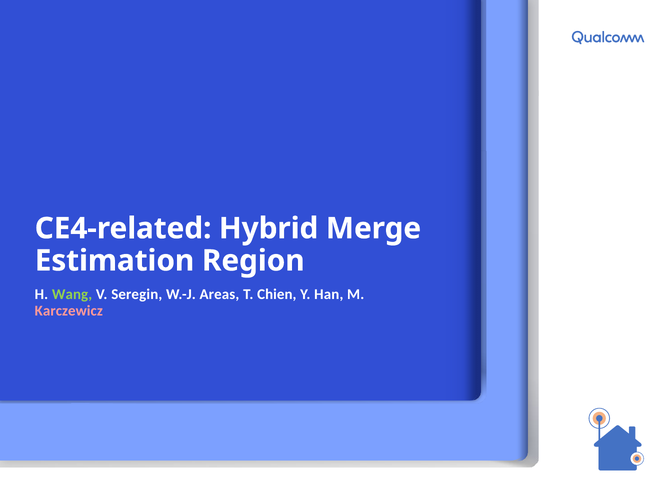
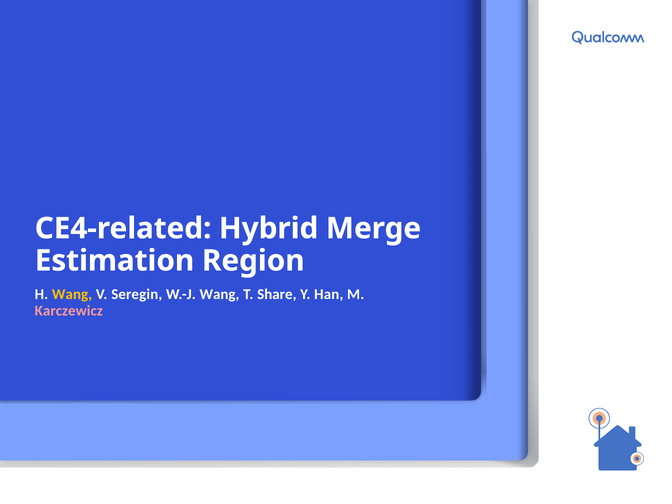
Wang at (72, 295) colour: light green -> yellow
W.-J Areas: Areas -> Wang
Chien: Chien -> Share
